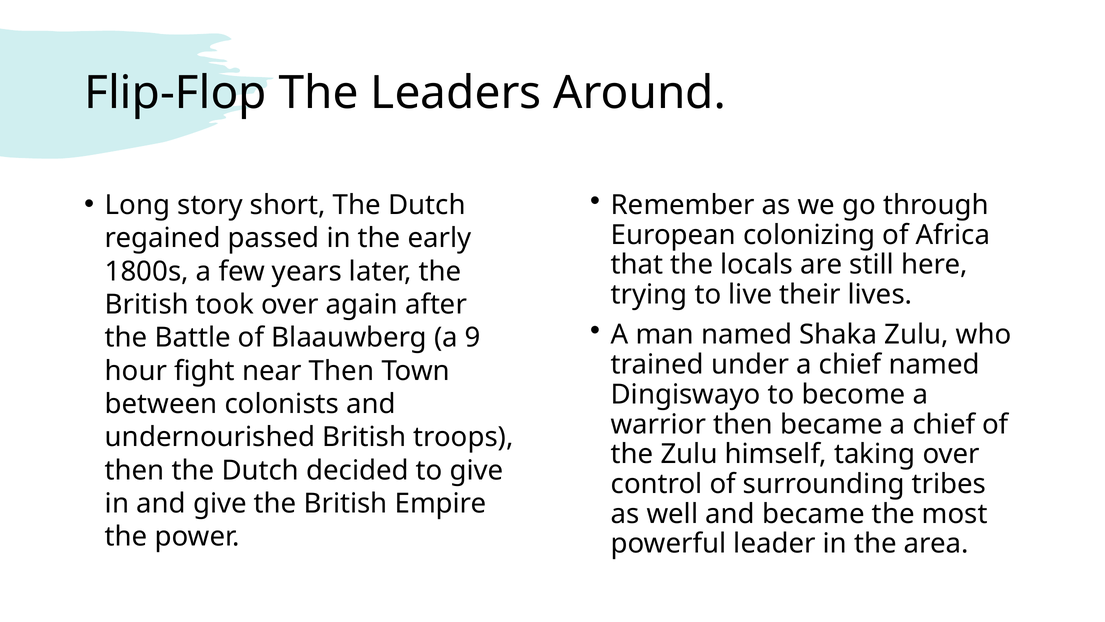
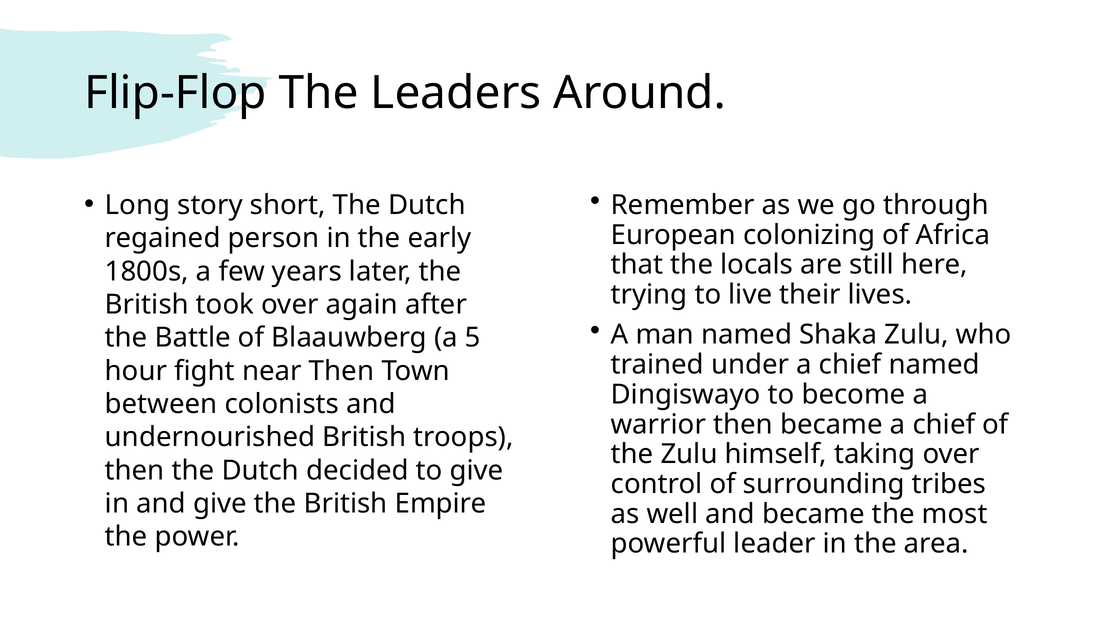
passed: passed -> person
9: 9 -> 5
